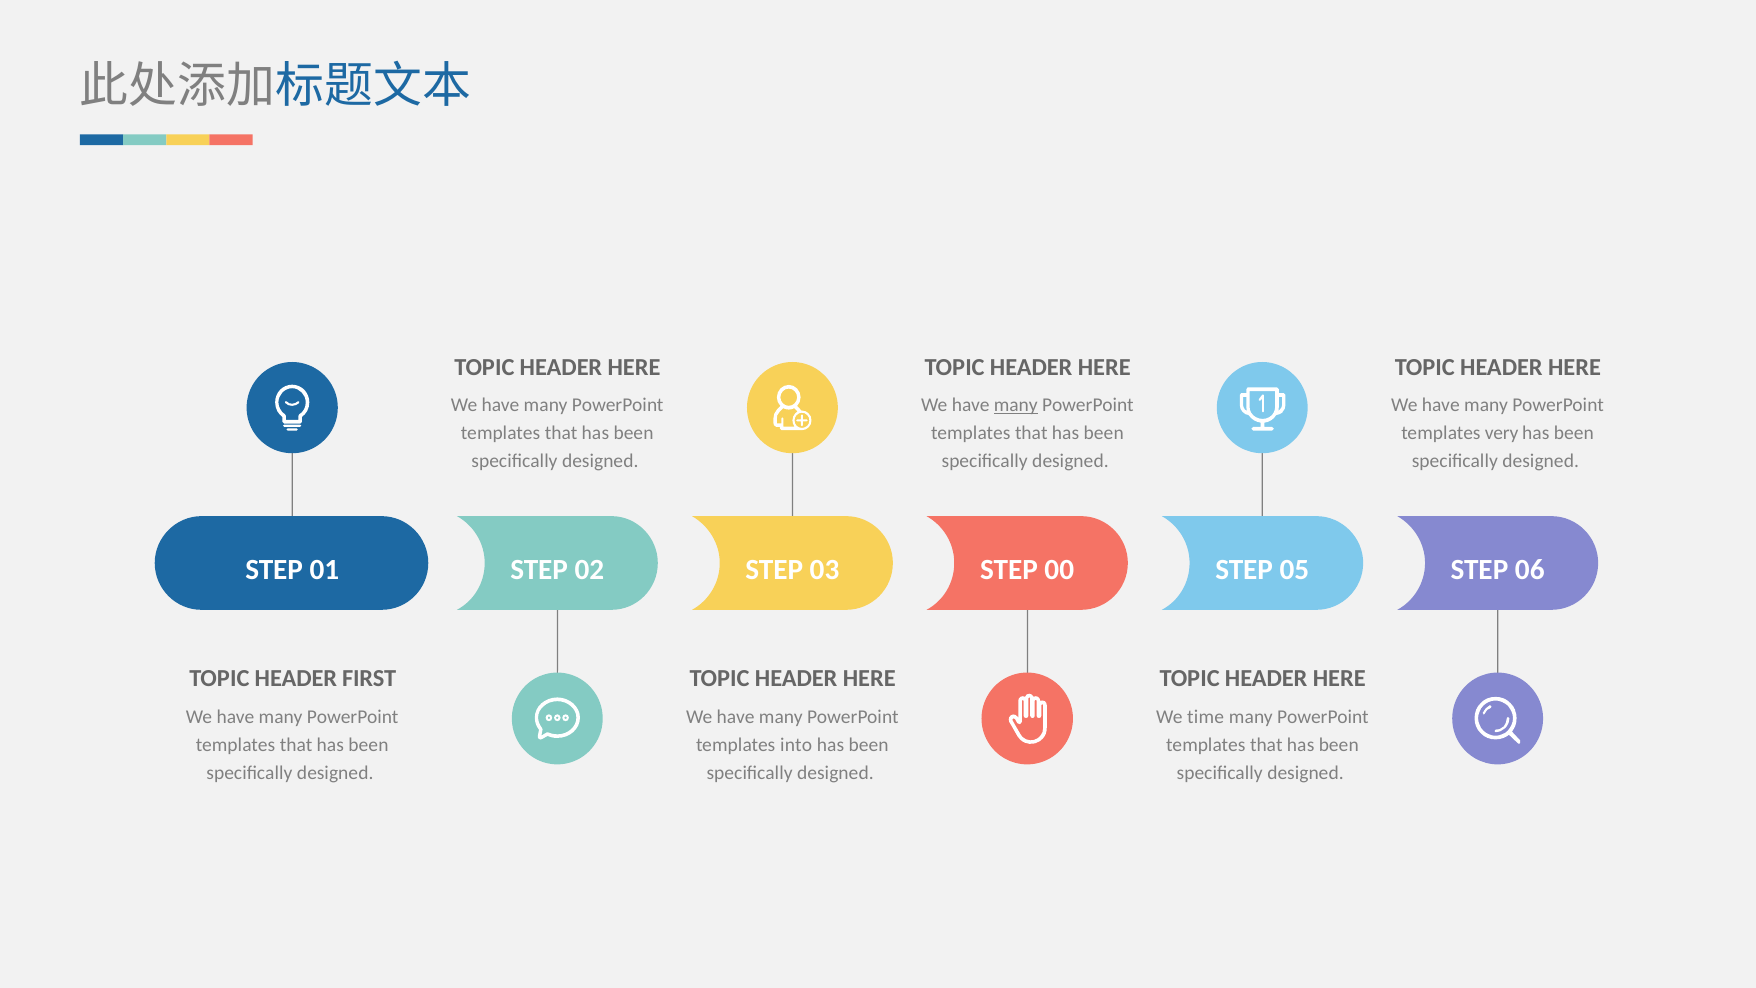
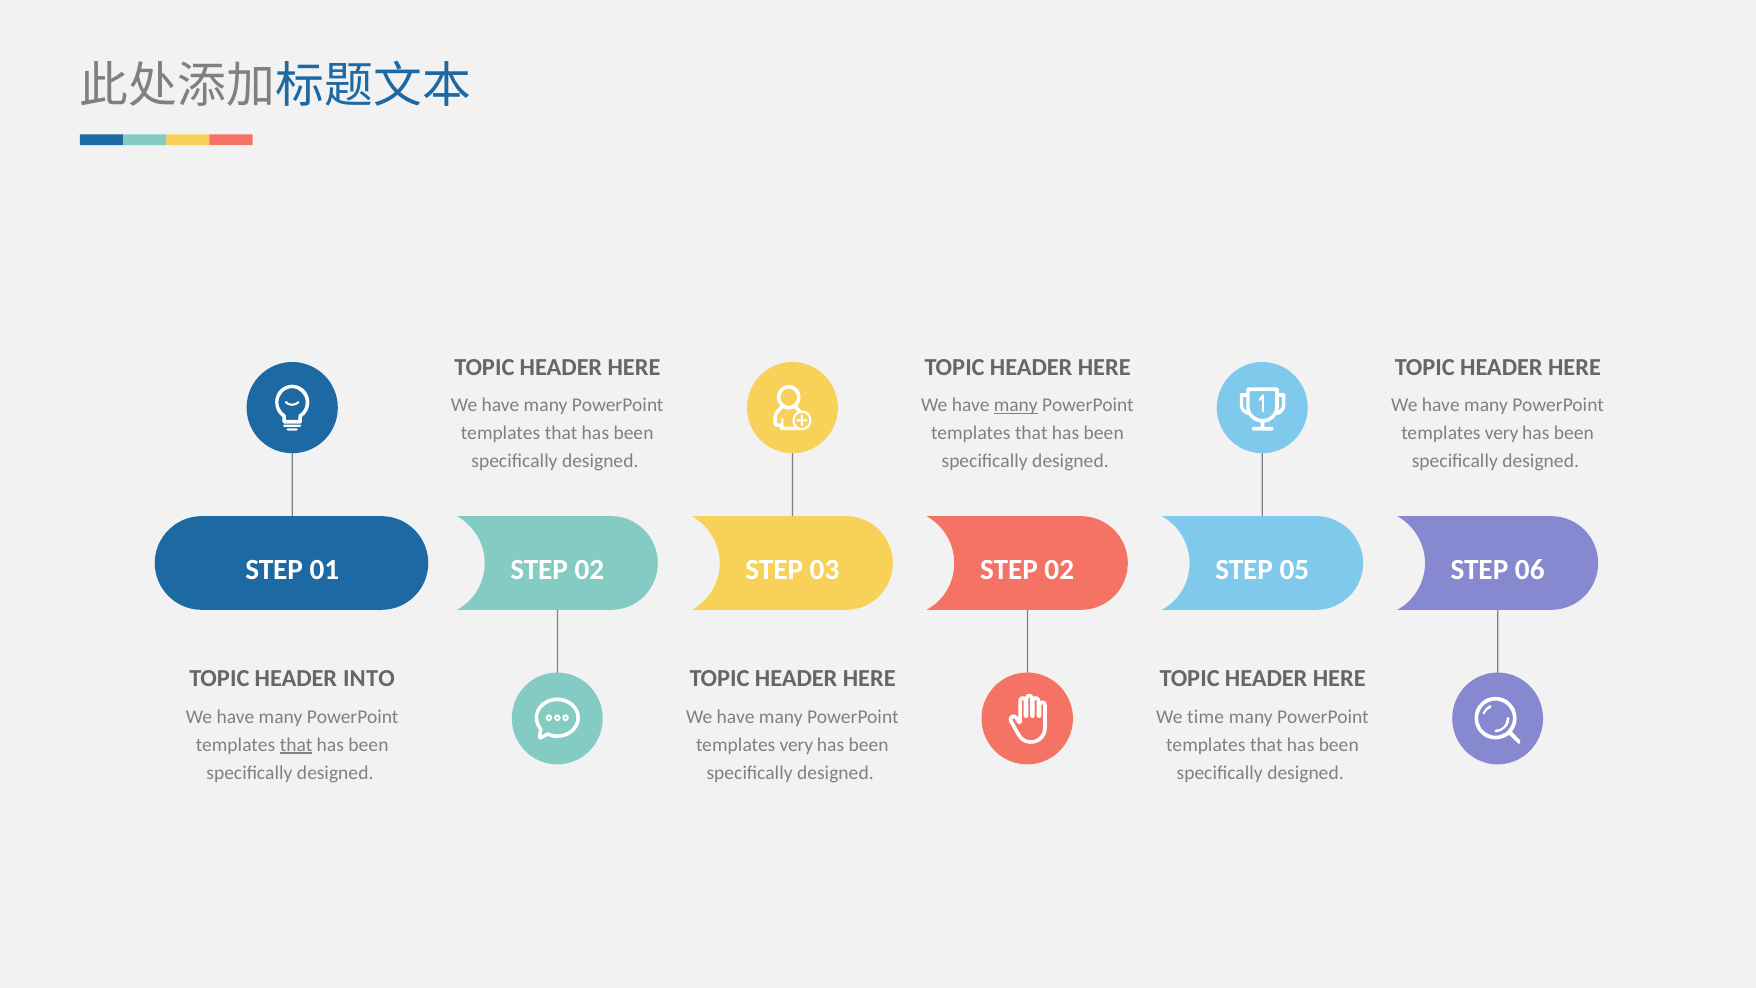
03 STEP 00: 00 -> 02
FIRST: FIRST -> INTO
that at (296, 744) underline: none -> present
into at (796, 744): into -> very
